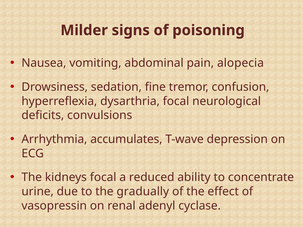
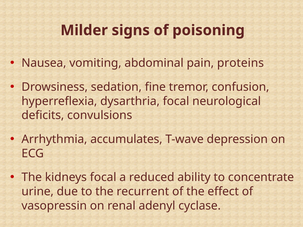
alopecia: alopecia -> proteins
gradually: gradually -> recurrent
